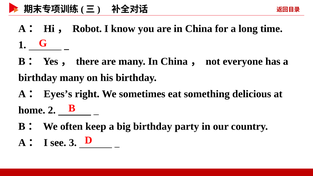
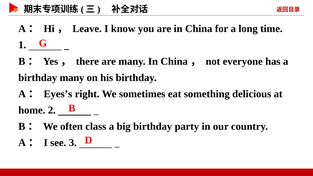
Robot: Robot -> Leave
keep: keep -> class
